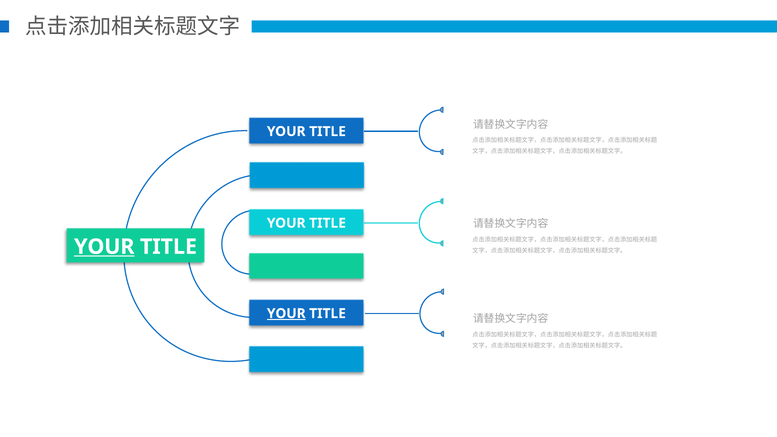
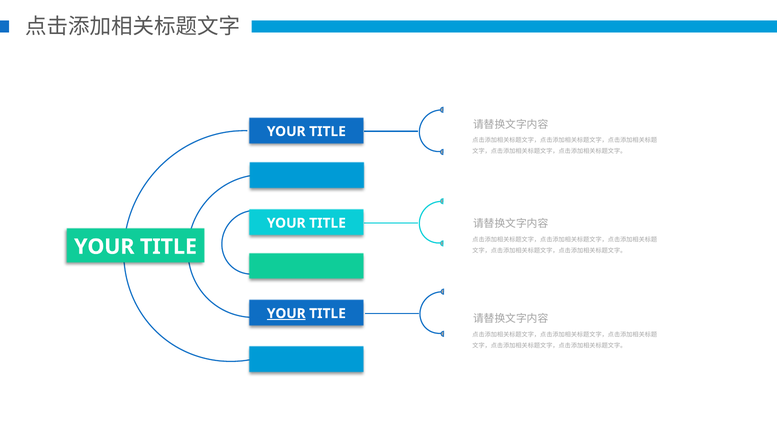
YOUR at (104, 247) underline: present -> none
